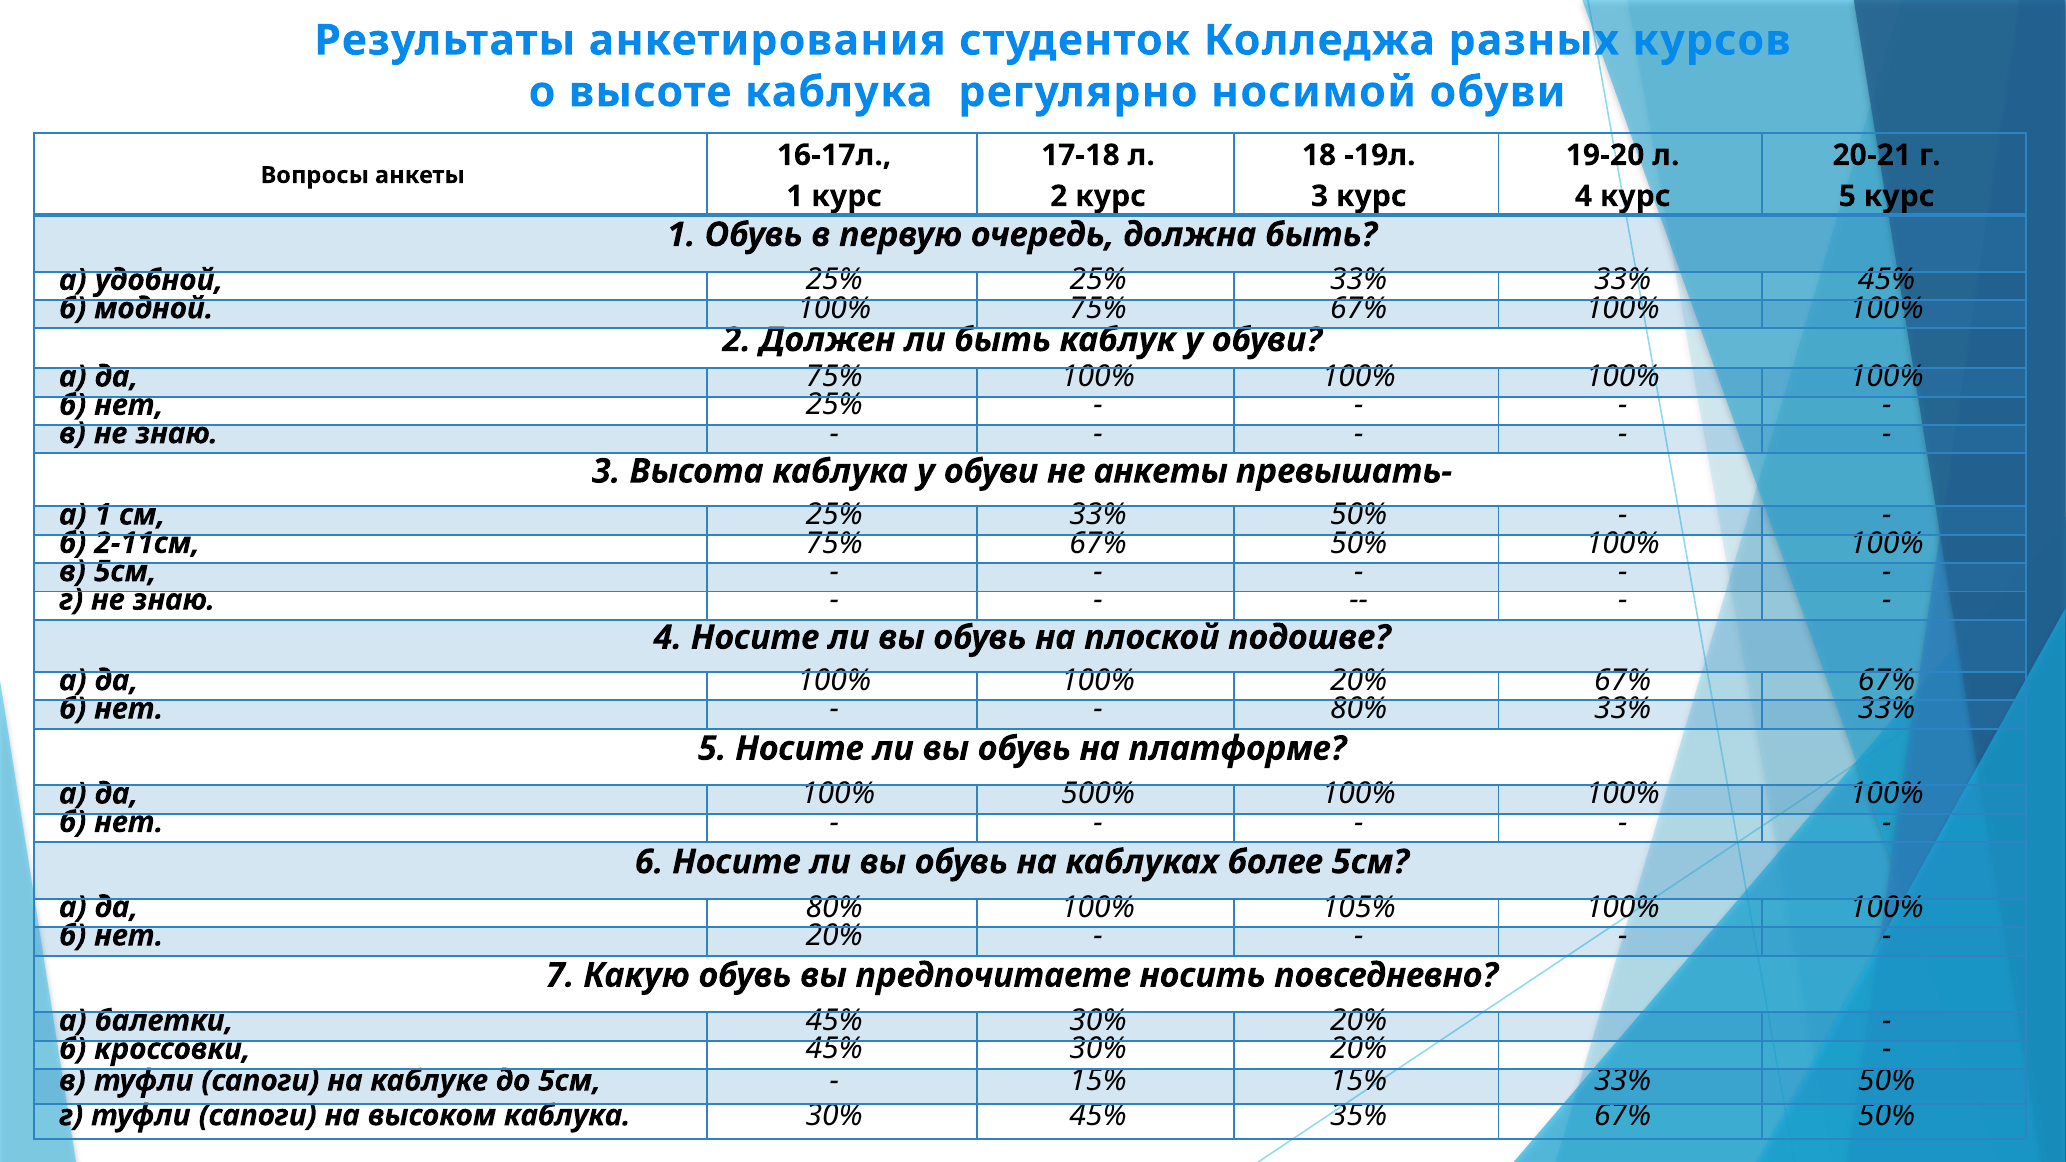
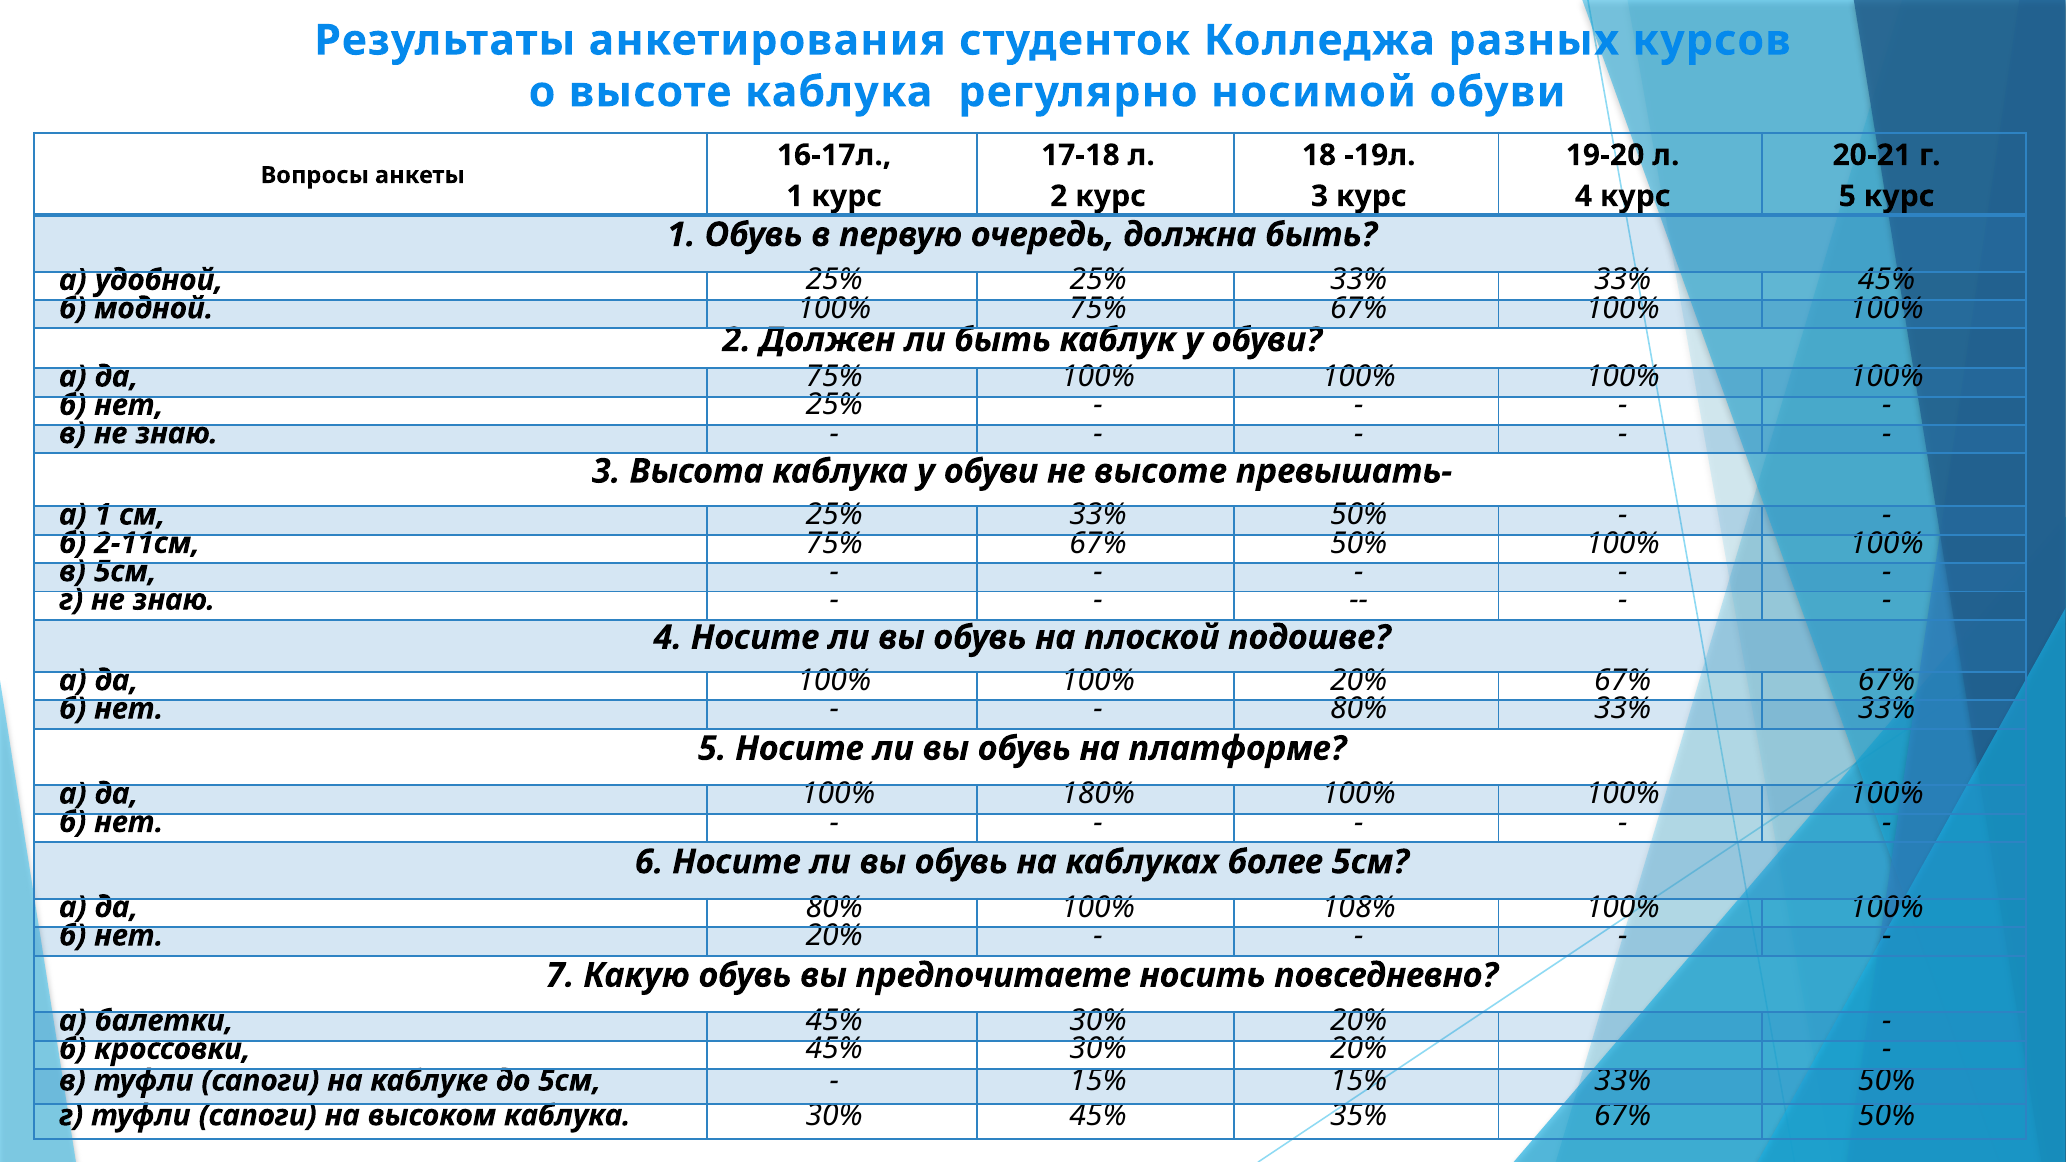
не анкеты: анкеты -> высоте
500%: 500% -> 180%
105%: 105% -> 108%
